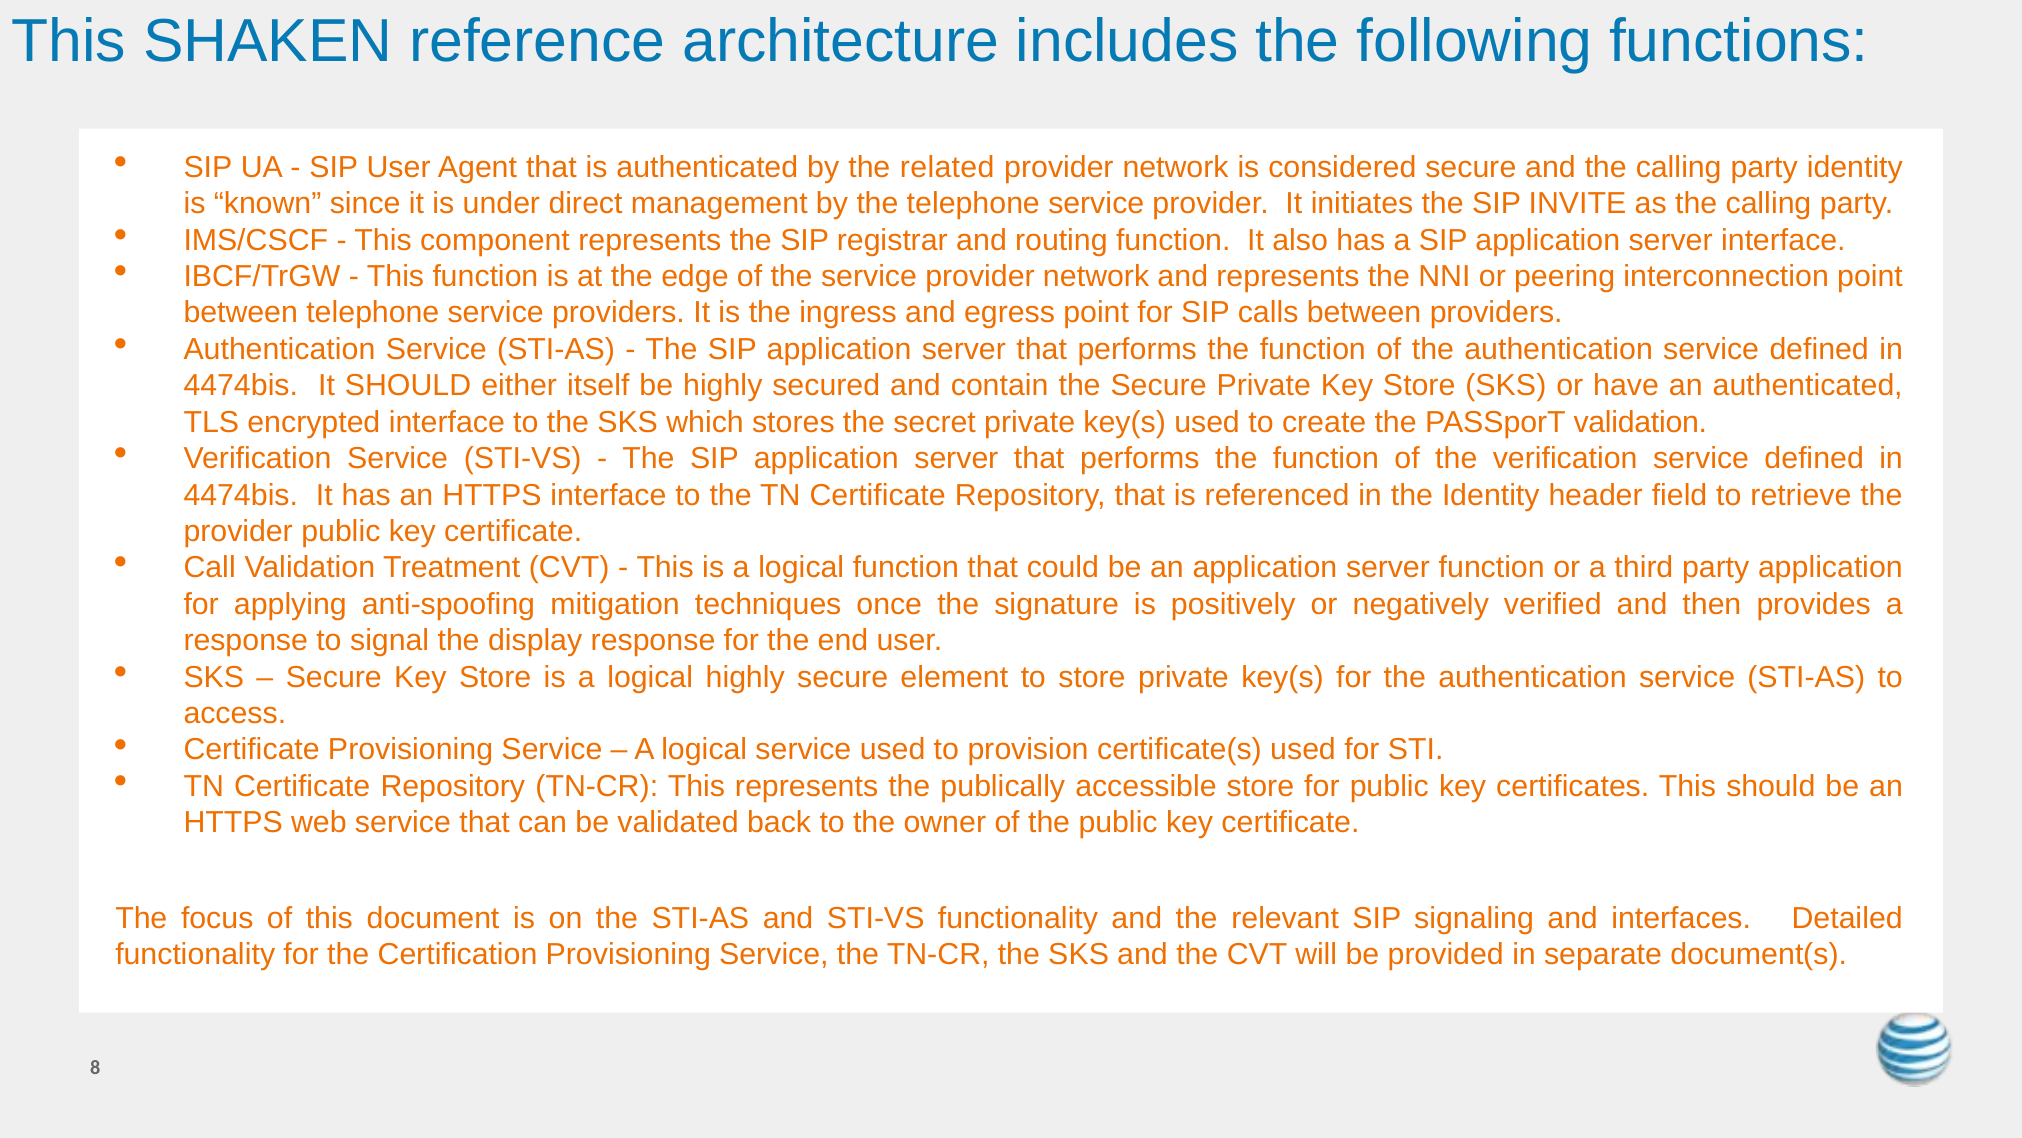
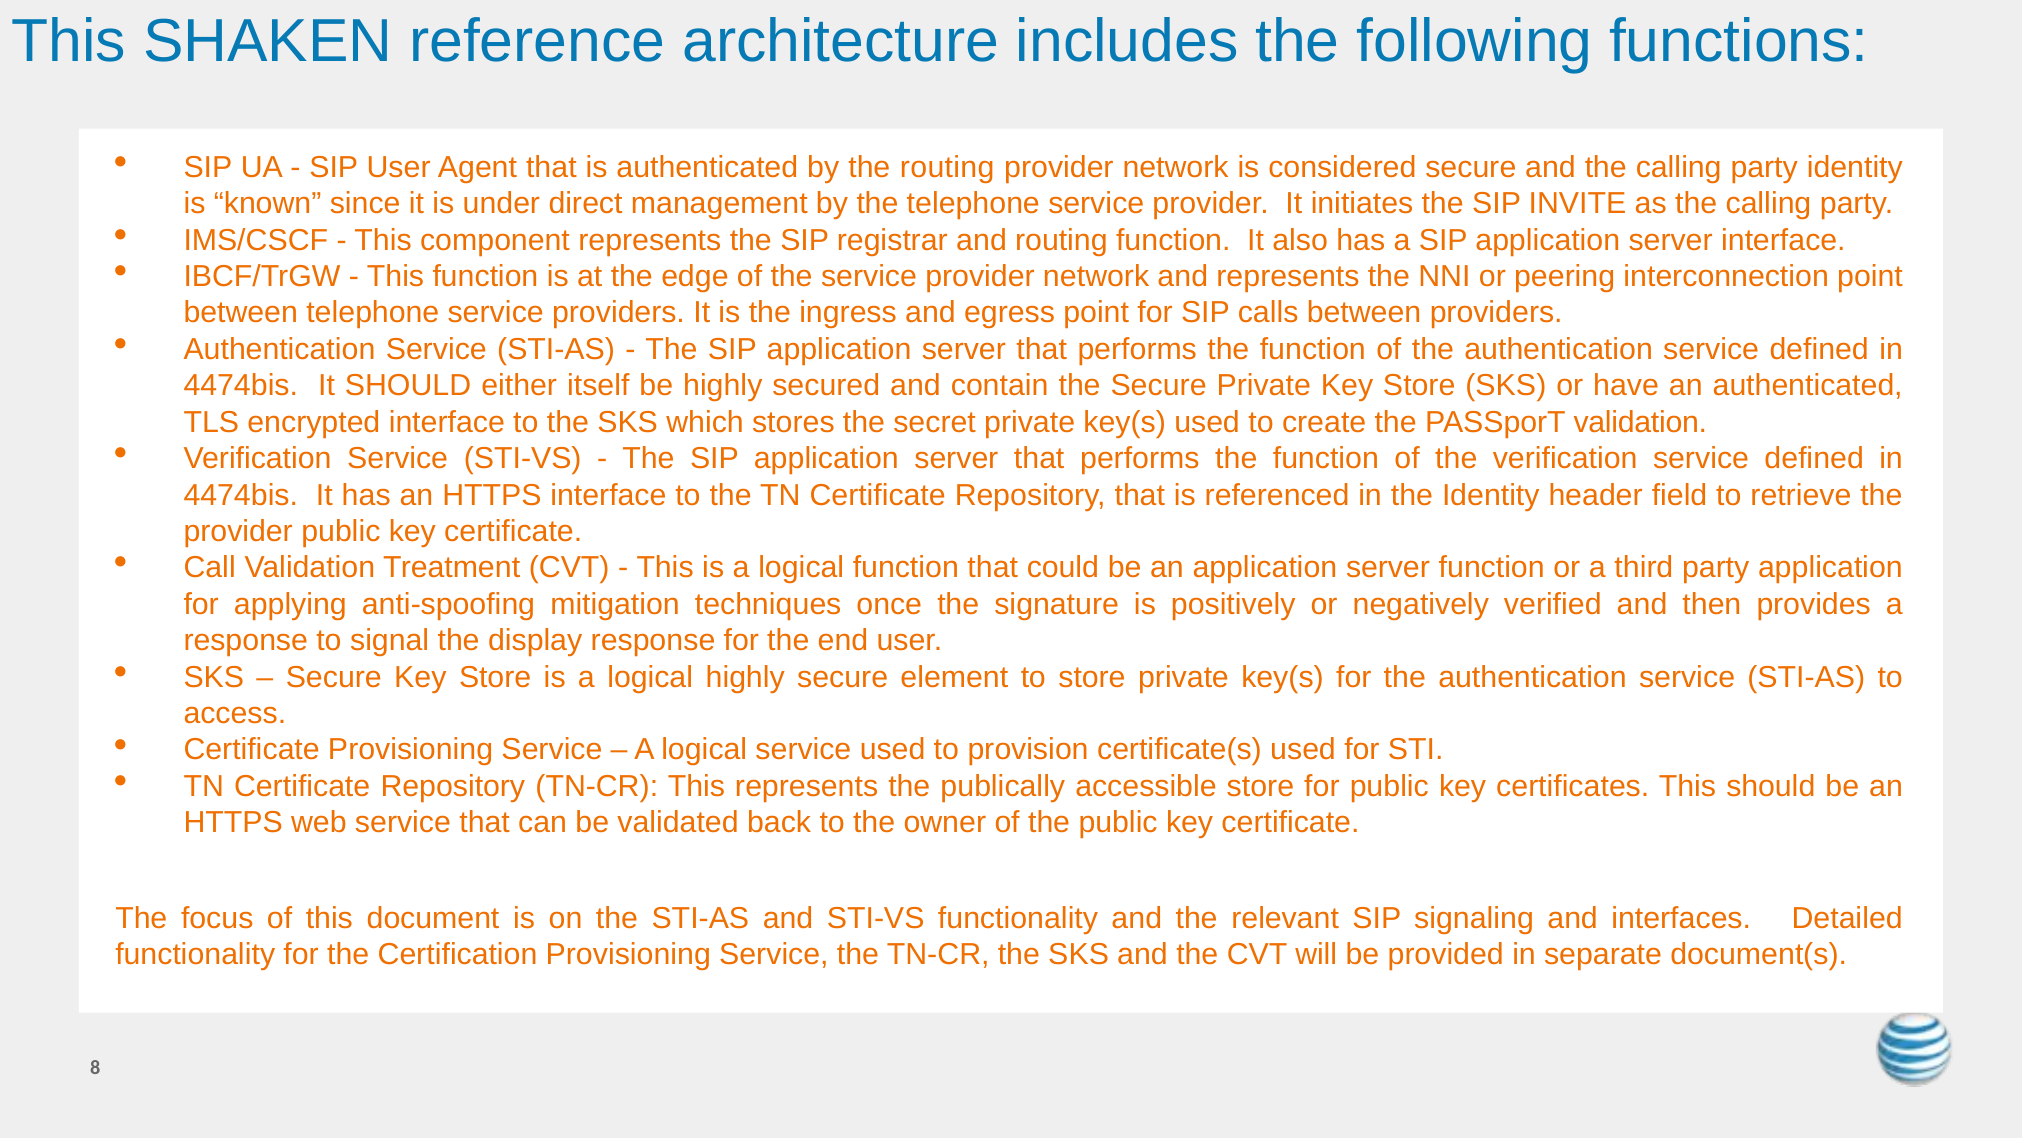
the related: related -> routing
